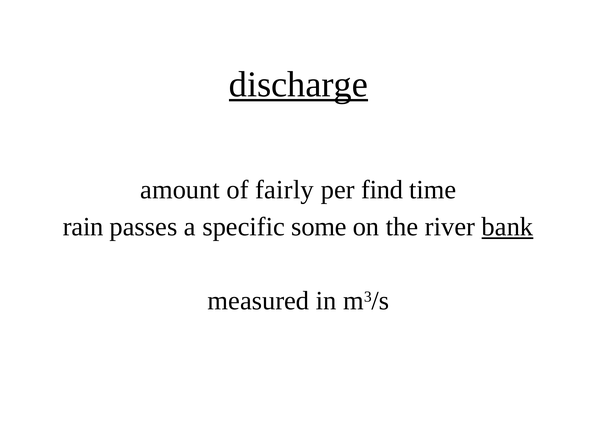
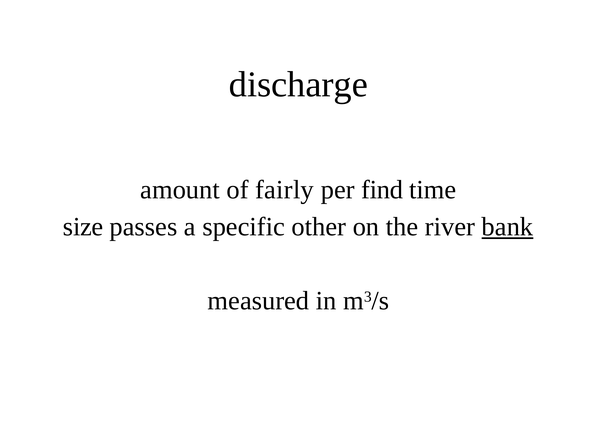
discharge underline: present -> none
rain: rain -> size
some: some -> other
